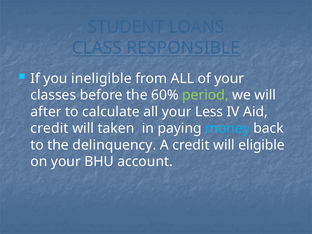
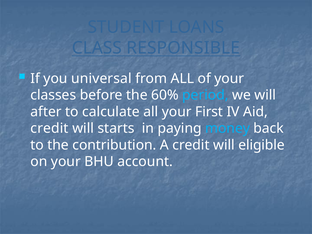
ineligible: ineligible -> universal
period colour: light green -> light blue
Less: Less -> First
taken: taken -> starts
delinquency: delinquency -> contribution
